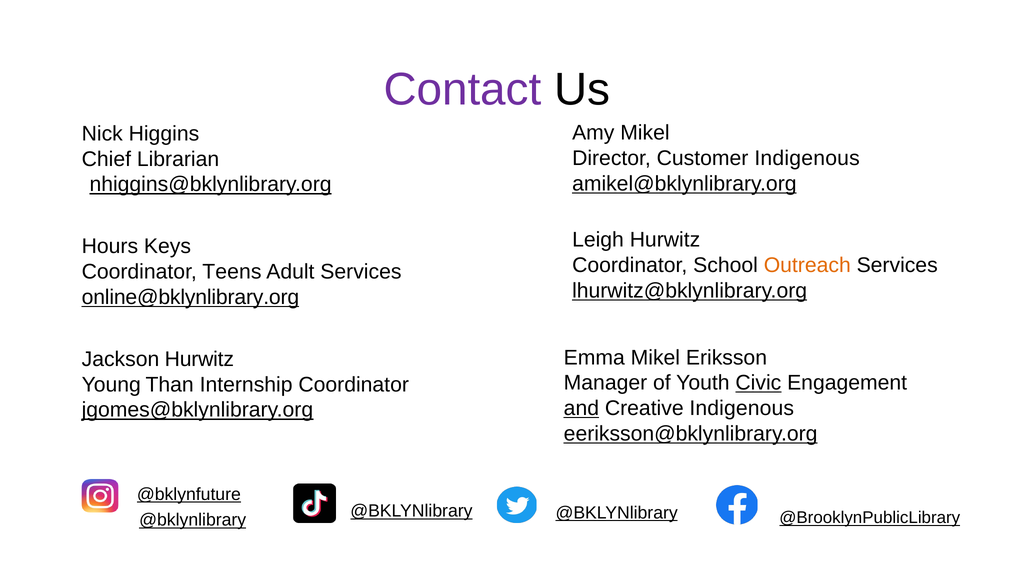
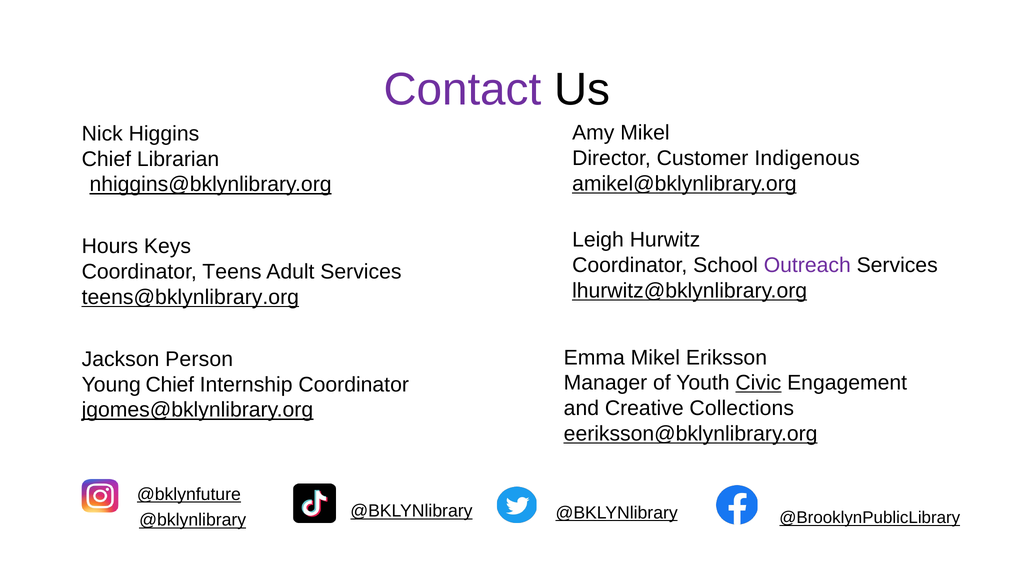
Outreach colour: orange -> purple
online@bklynlibrary.org: online@bklynlibrary.org -> teens@bklynlibrary.org
Jackson Hurwitz: Hurwitz -> Person
Young Than: Than -> Chief
and underline: present -> none
Creative Indigenous: Indigenous -> Collections
